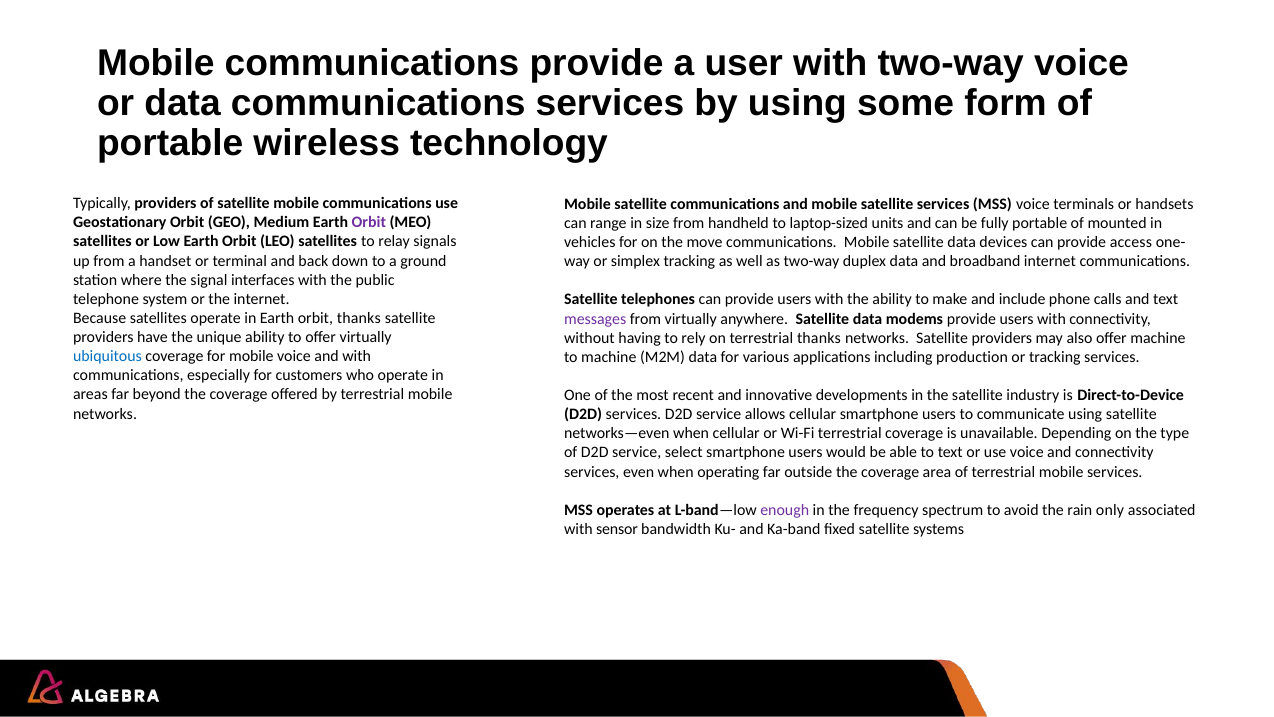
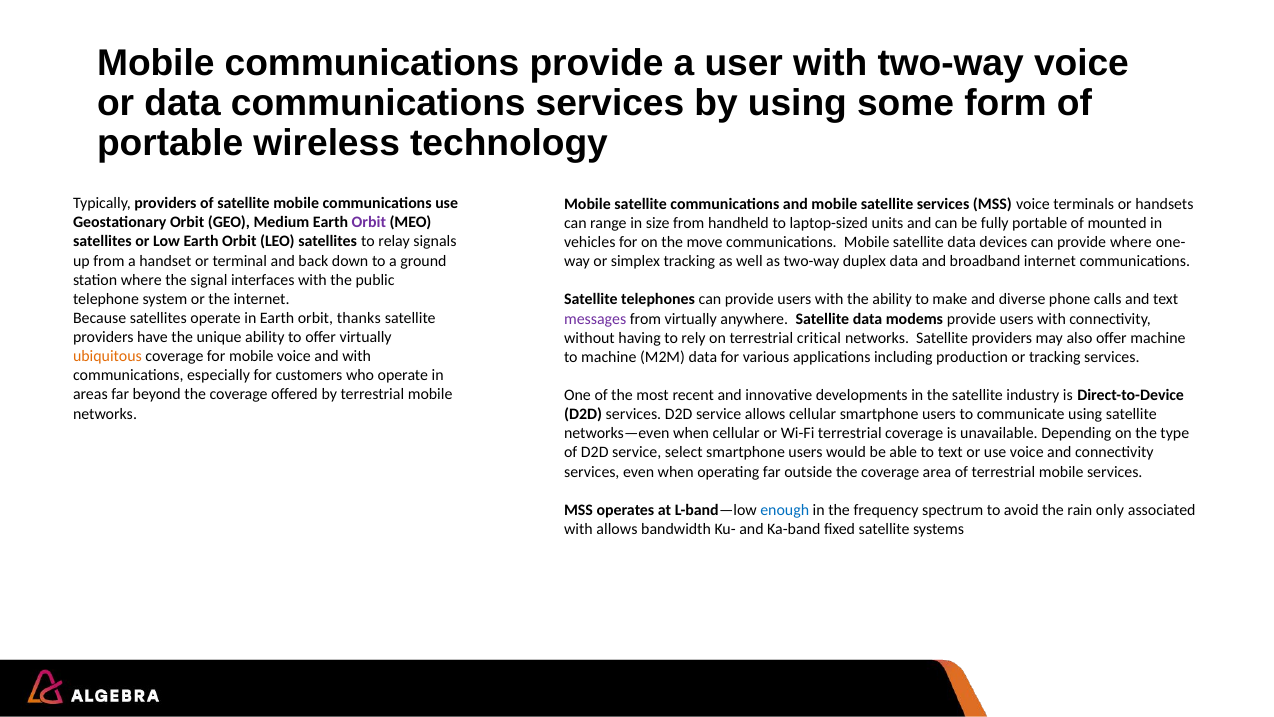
provide access: access -> where
include: include -> diverse
terrestrial thanks: thanks -> critical
ubiquitous colour: blue -> orange
enough colour: purple -> blue
with sensor: sensor -> allows
